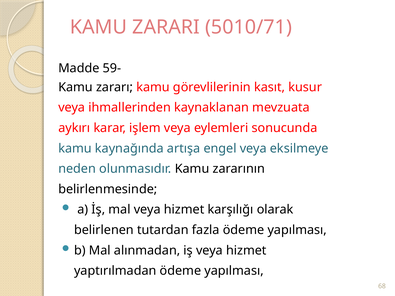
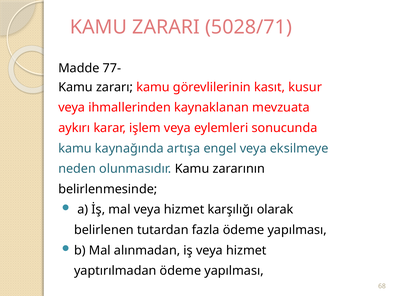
5010/71: 5010/71 -> 5028/71
59-: 59- -> 77-
